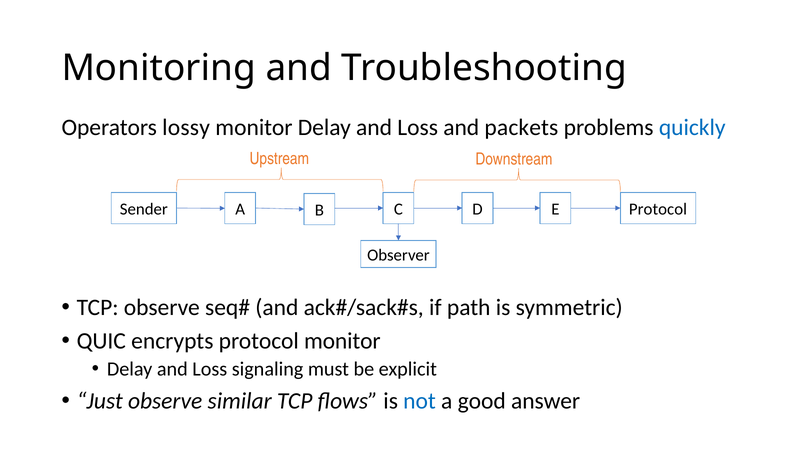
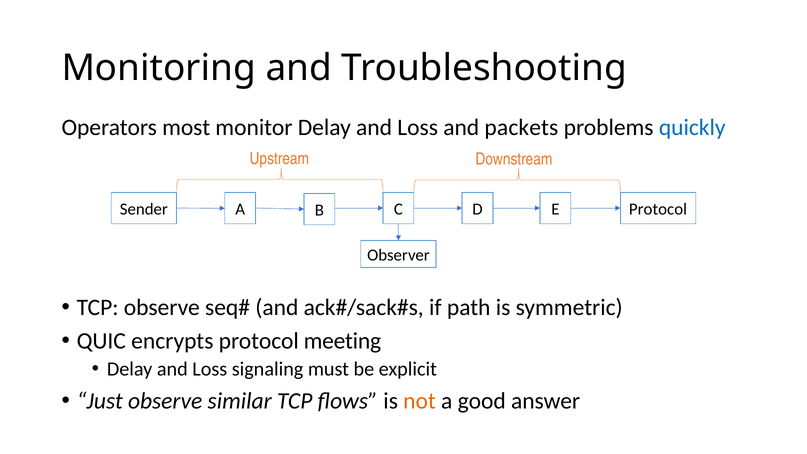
lossy: lossy -> most
protocol monitor: monitor -> meeting
not colour: blue -> orange
